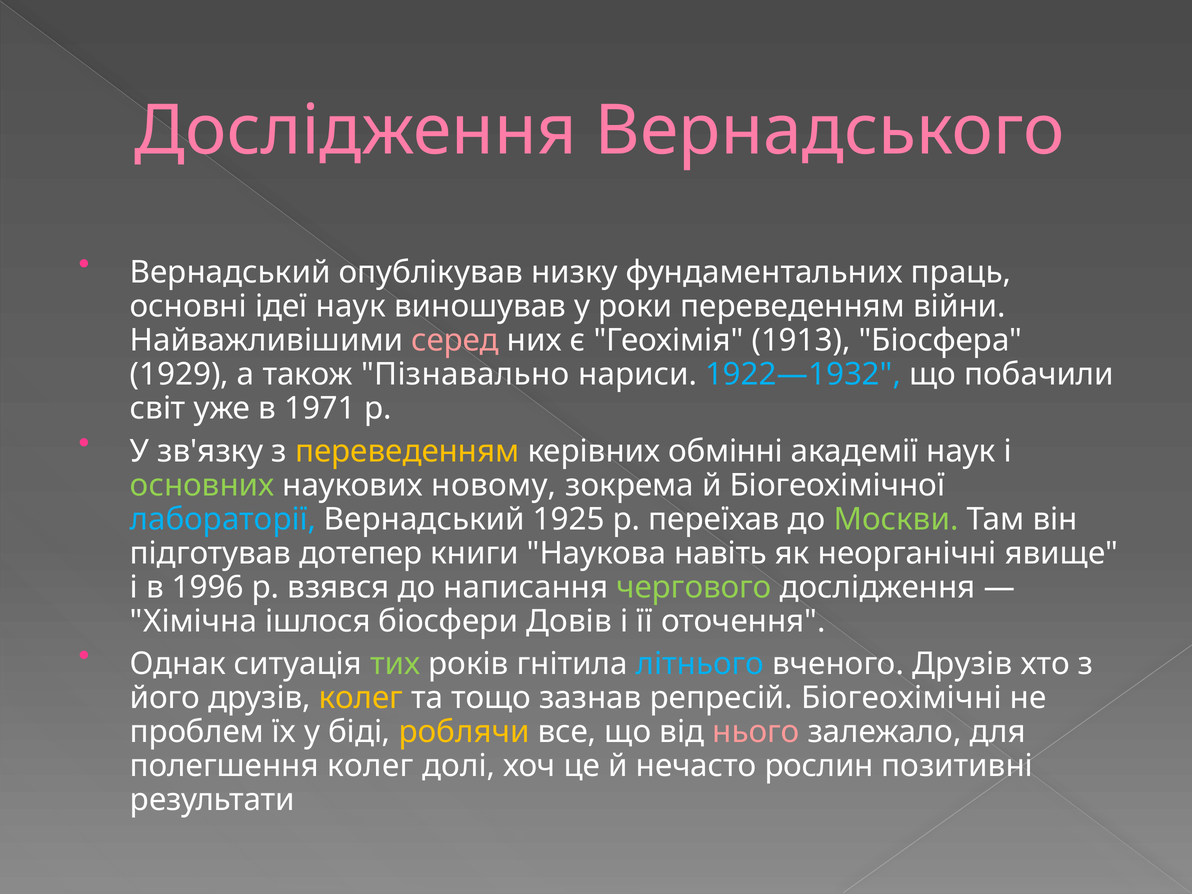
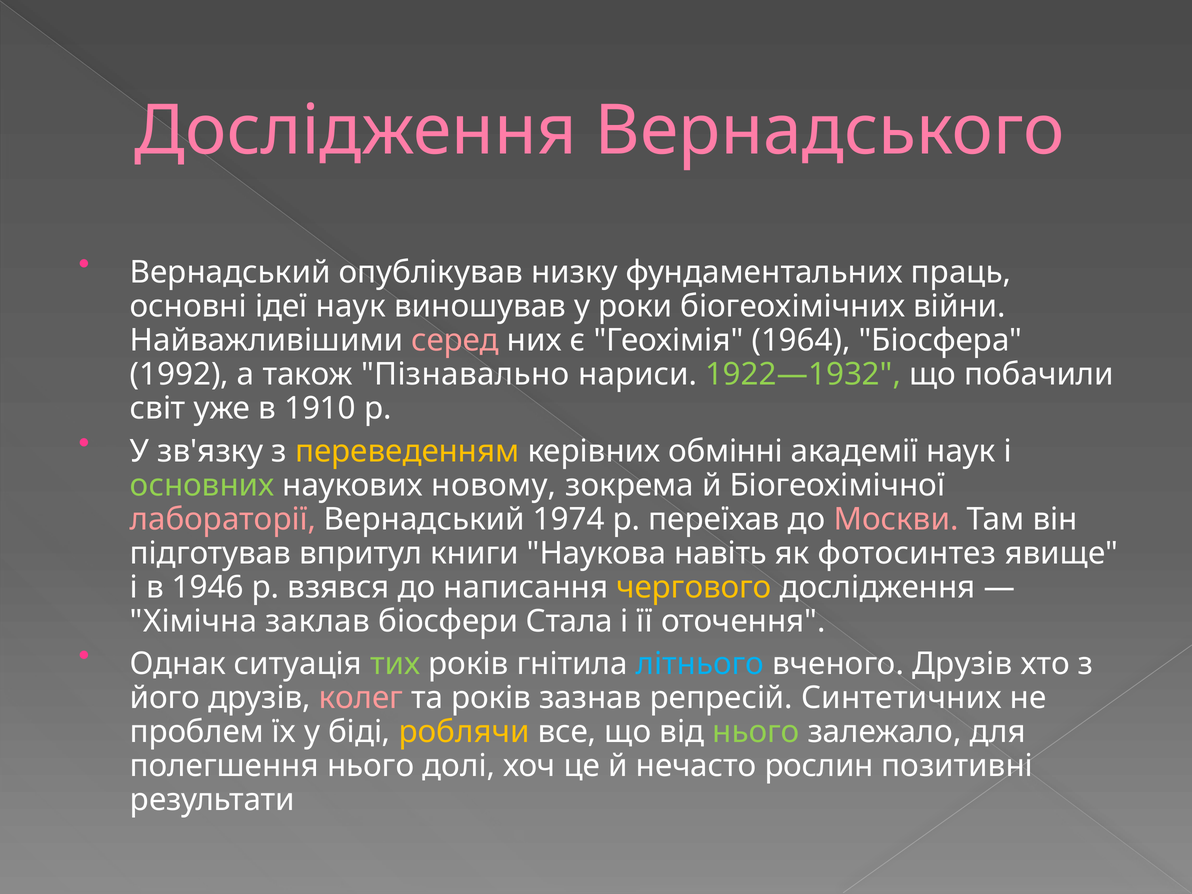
роки переведенням: переведенням -> біогеохімічних
1913: 1913 -> 1964
1929: 1929 -> 1992
1922—1932 colour: light blue -> light green
1971: 1971 -> 1910
лабораторії colour: light blue -> pink
1925: 1925 -> 1974
Москви colour: light green -> pink
дотепер: дотепер -> впритул
неорганічні: неорганічні -> фотосинтез
1996: 1996 -> 1946
чергового colour: light green -> yellow
ішлося: ішлося -> заклав
Довів: Довів -> Стала
колег at (361, 698) colour: yellow -> pink
та тощо: тощо -> років
Біогеохімічні: Біогеохімічні -> Синтетичних
нього at (756, 732) colour: pink -> light green
полегшення колег: колег -> нього
